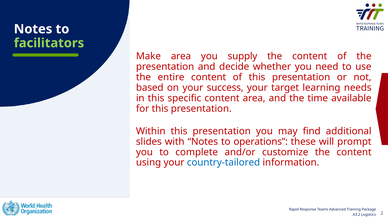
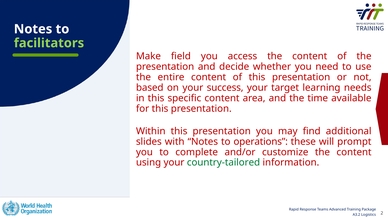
Make area: area -> field
supply: supply -> access
country-tailored colour: blue -> green
